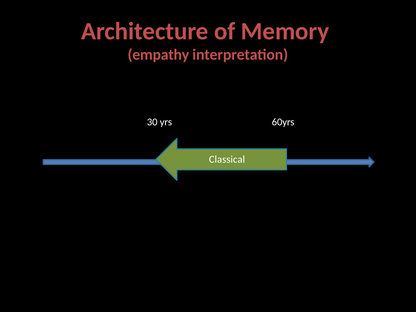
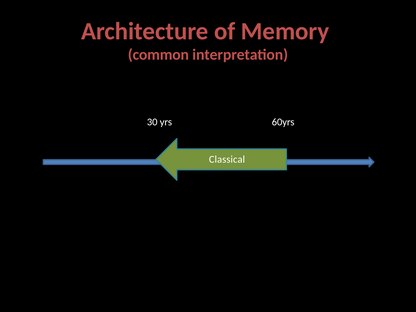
empathy: empathy -> common
